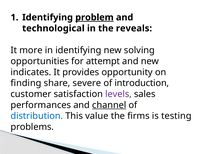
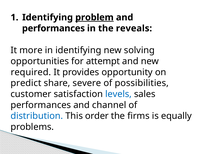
technological at (53, 28): technological -> performances
indicates: indicates -> required
finding: finding -> predict
introduction: introduction -> possibilities
levels colour: purple -> blue
channel underline: present -> none
value: value -> order
testing: testing -> equally
